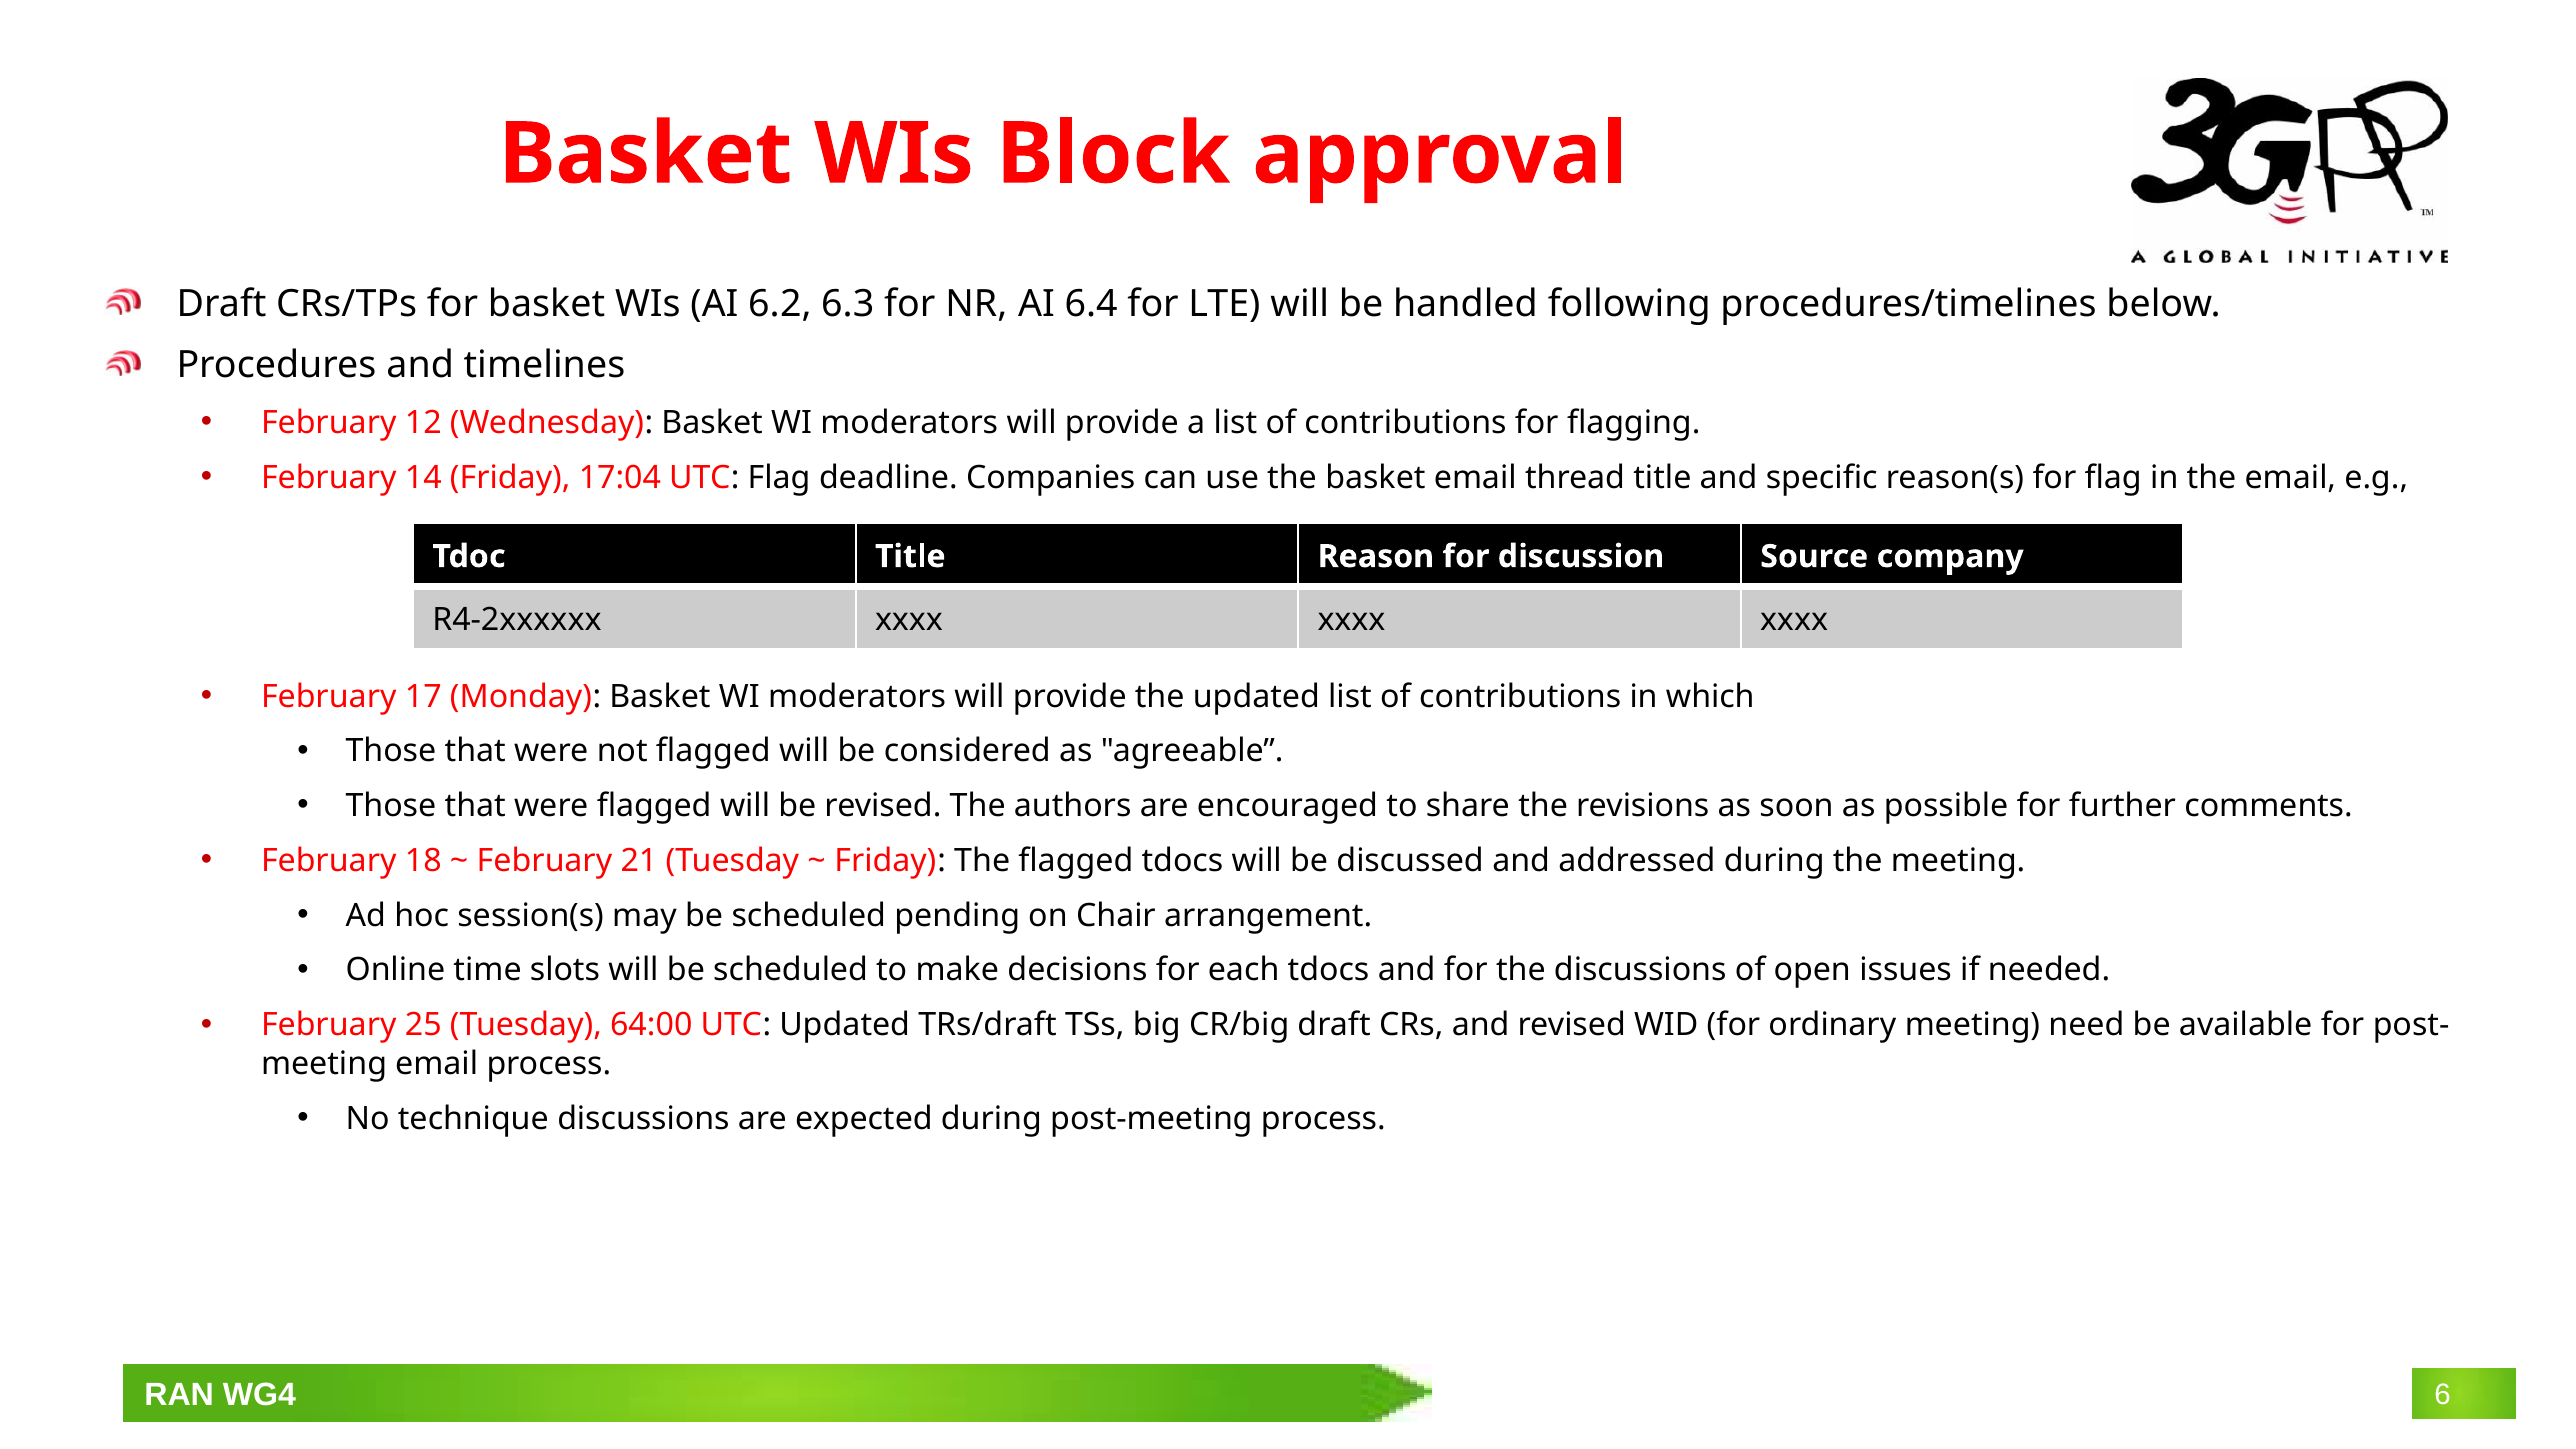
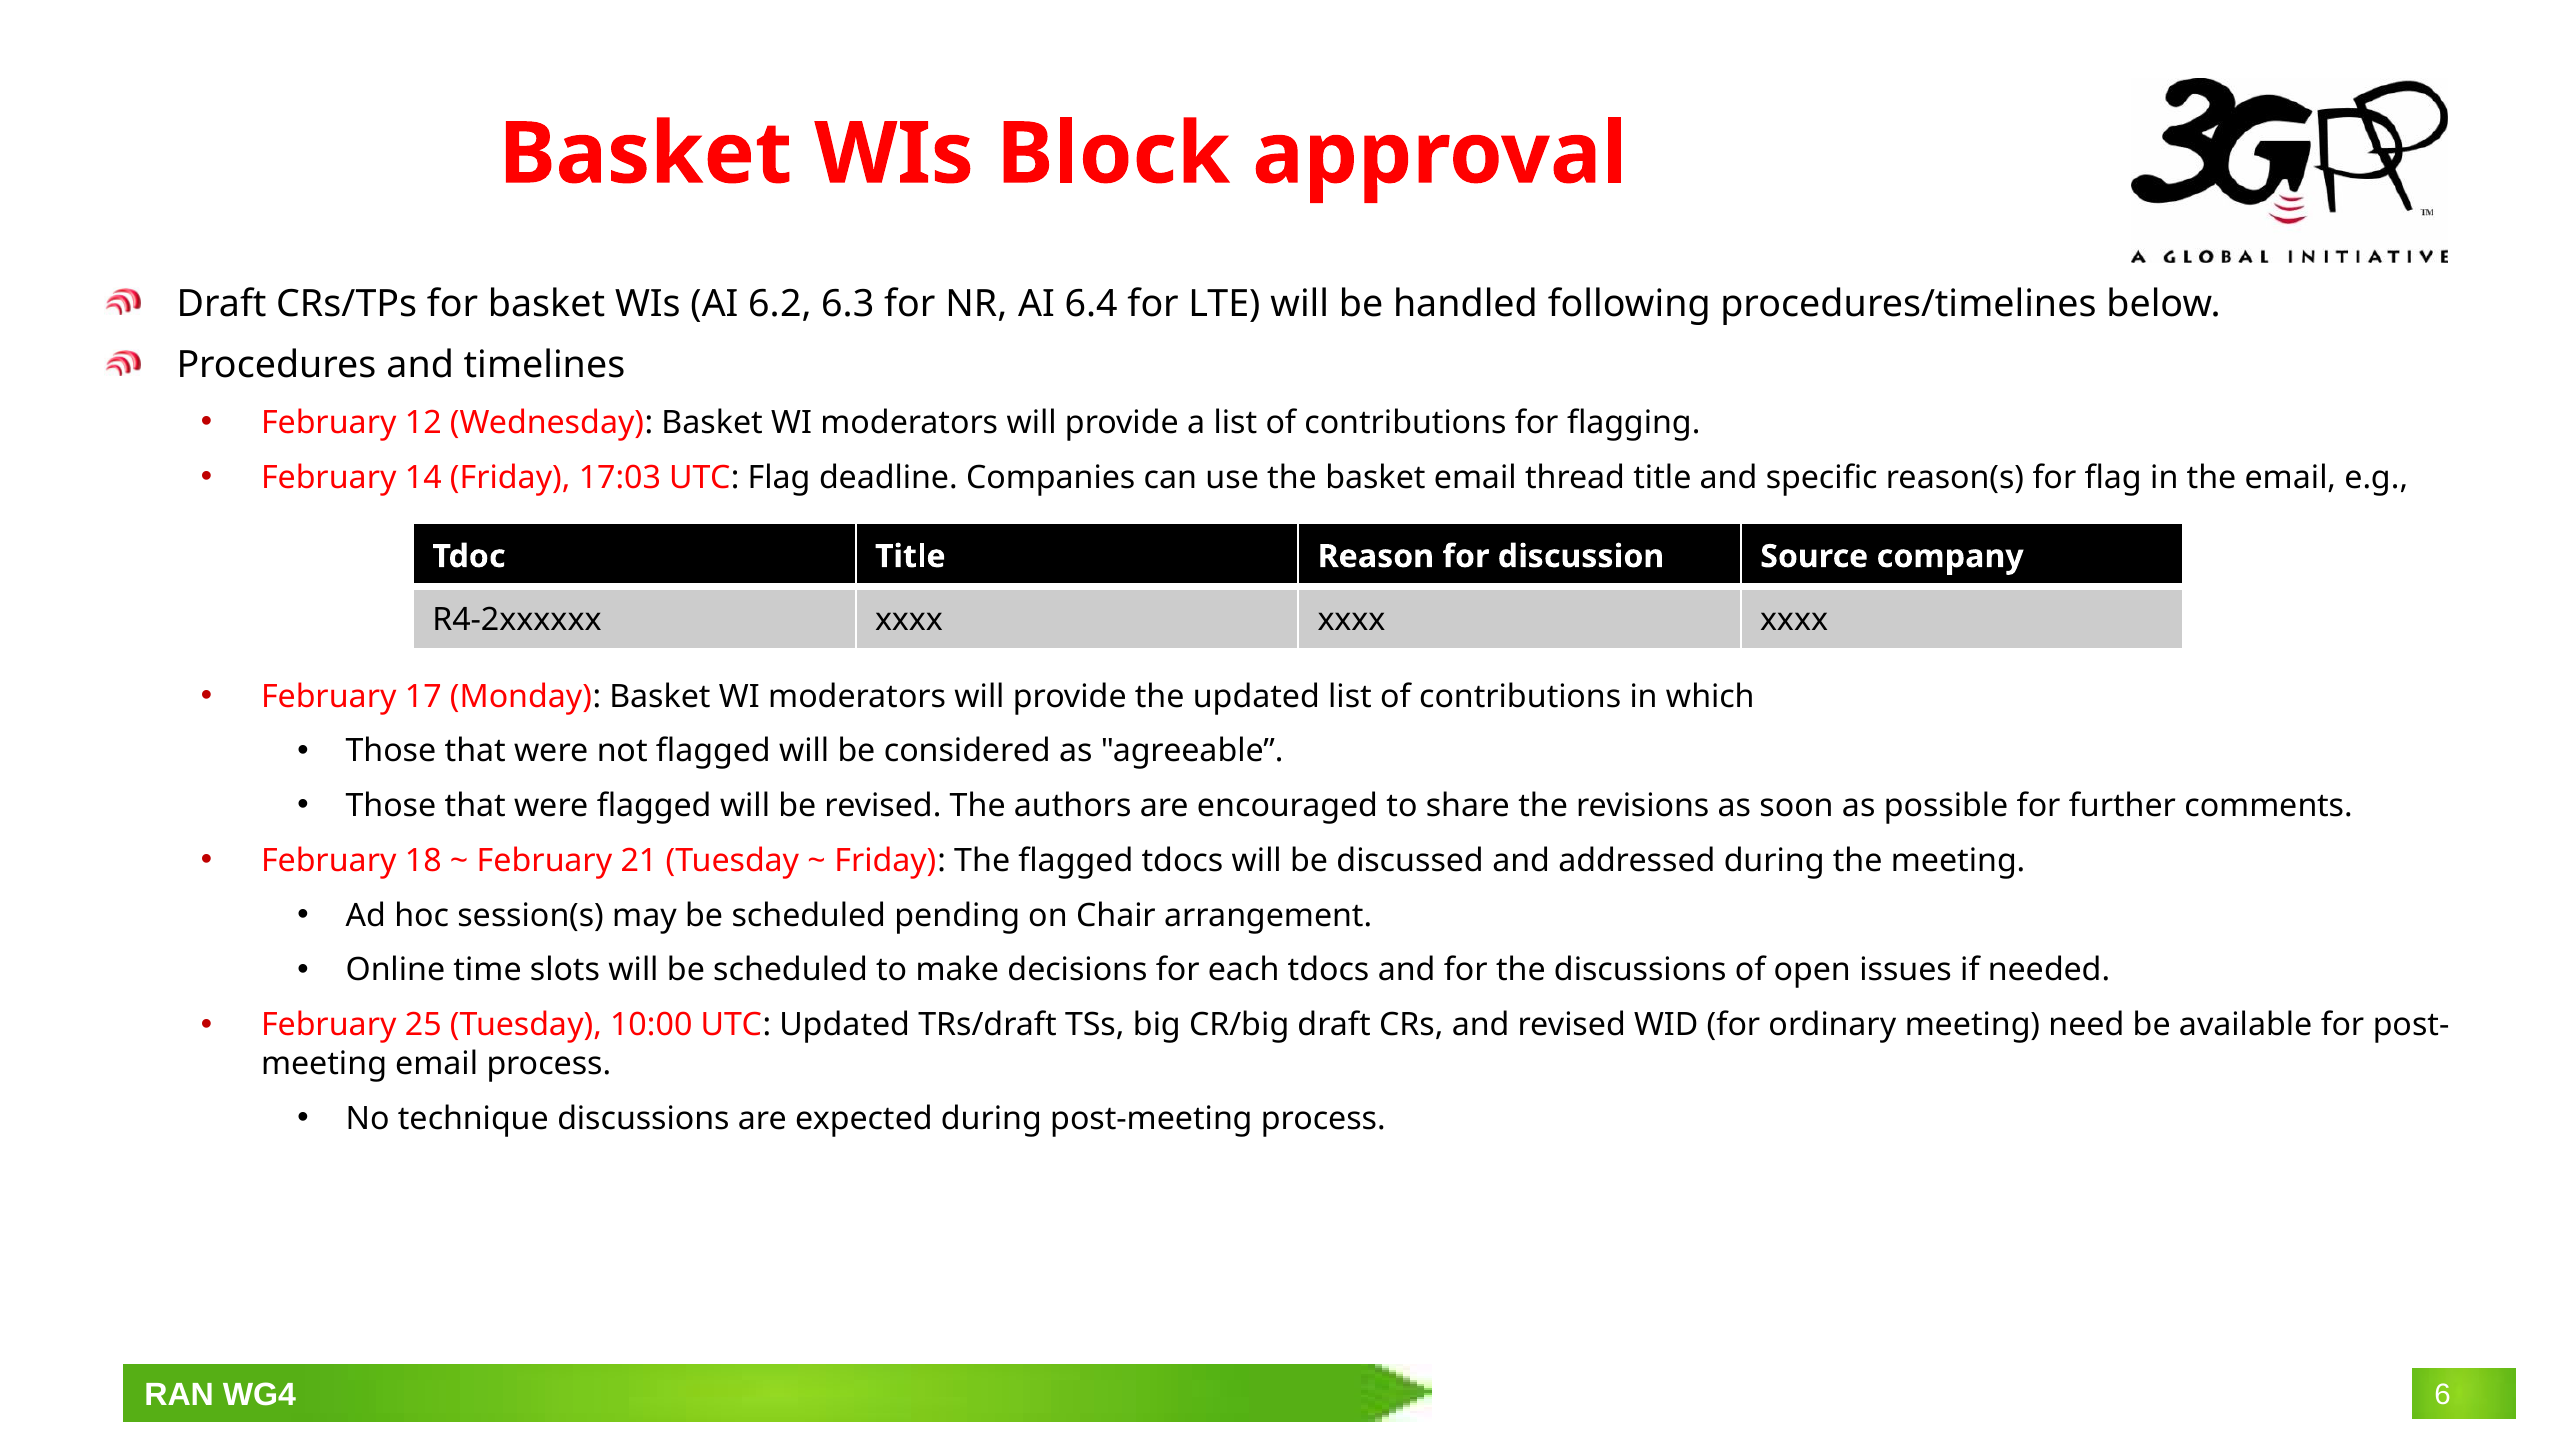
17:04: 17:04 -> 17:03
64:00: 64:00 -> 10:00
